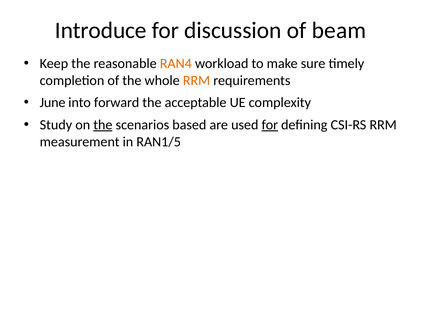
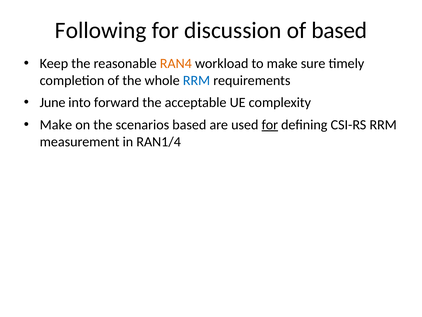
Introduce: Introduce -> Following
of beam: beam -> based
RRM at (197, 80) colour: orange -> blue
Study at (56, 125): Study -> Make
the at (103, 125) underline: present -> none
RAN1/5: RAN1/5 -> RAN1/4
